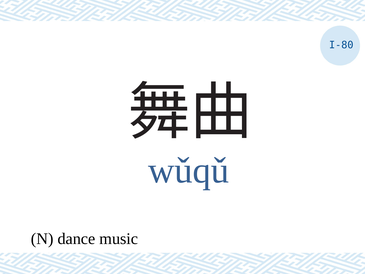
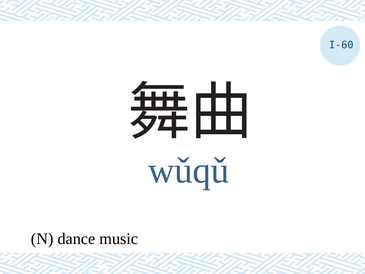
I-80: I-80 -> I-60
